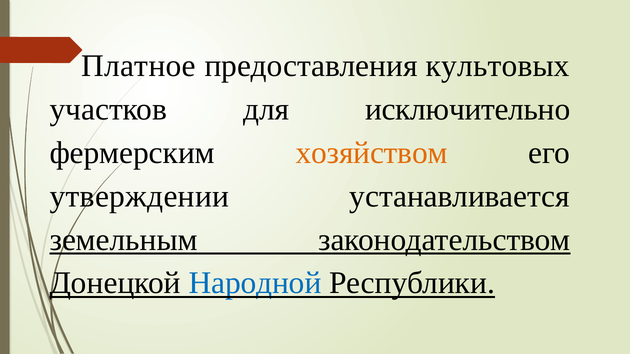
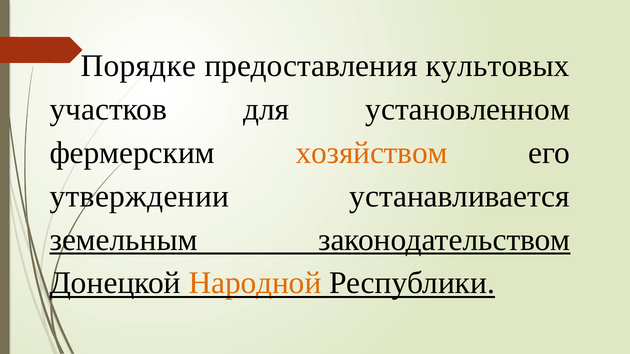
Платное: Платное -> Порядке
исключительно: исключительно -> установленном
Народной colour: blue -> orange
